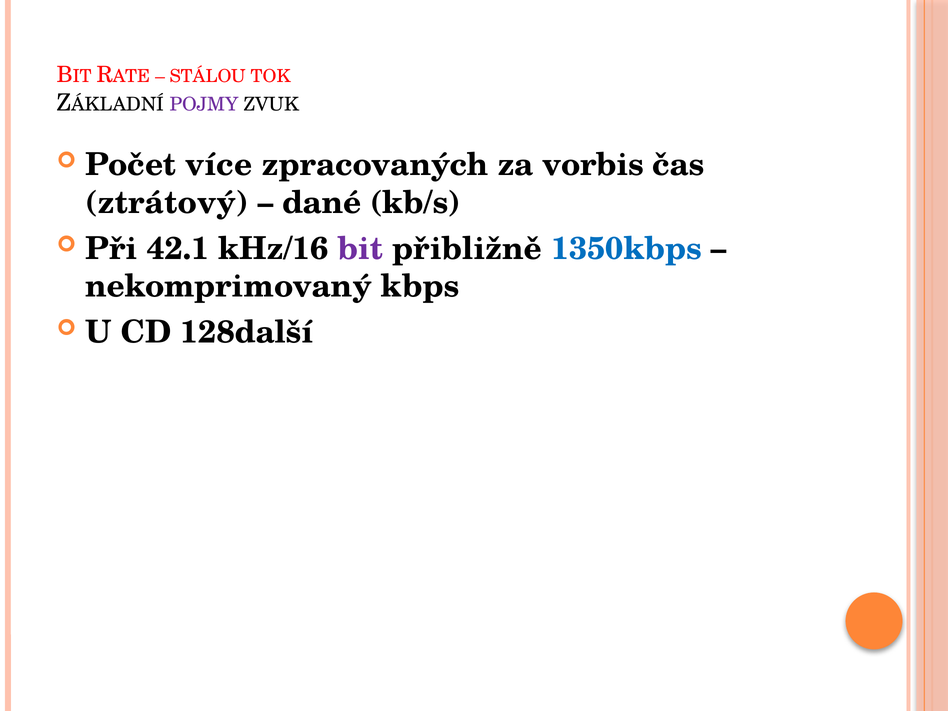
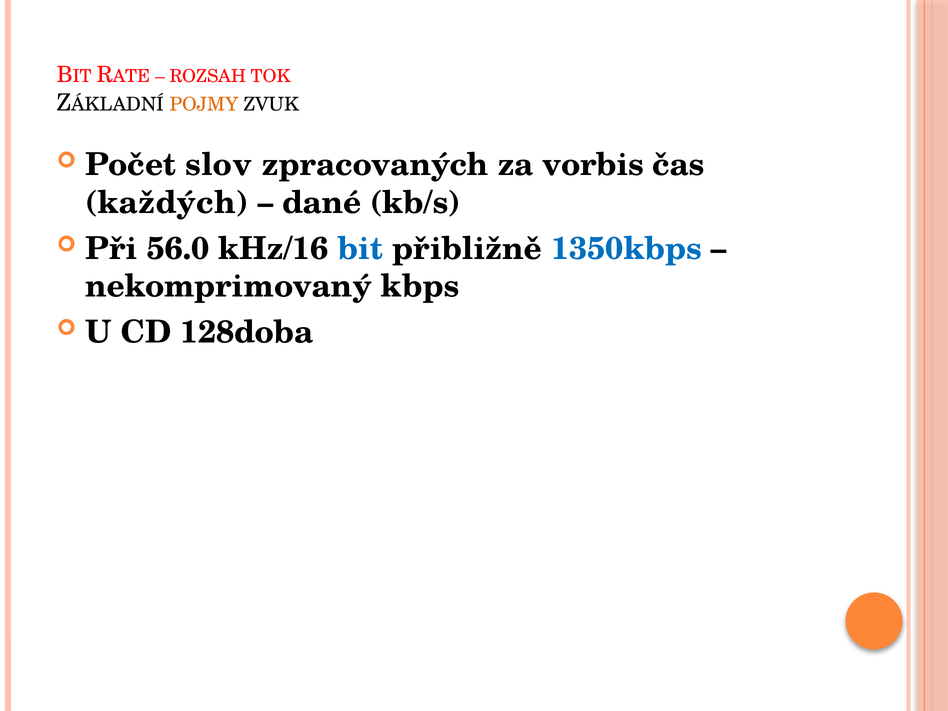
STÁLOU: STÁLOU -> ROZSAH
POJMY colour: purple -> orange
více: více -> slov
ztrátový: ztrátový -> každých
42.1: 42.1 -> 56.0
bit colour: purple -> blue
128další: 128další -> 128doba
